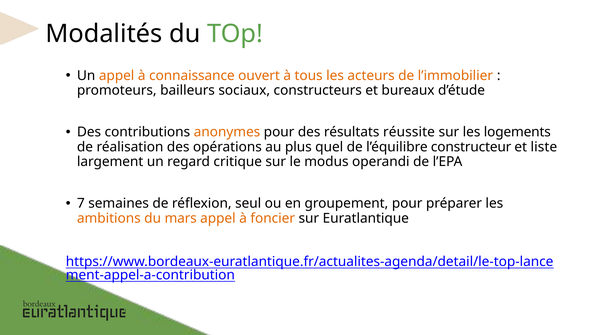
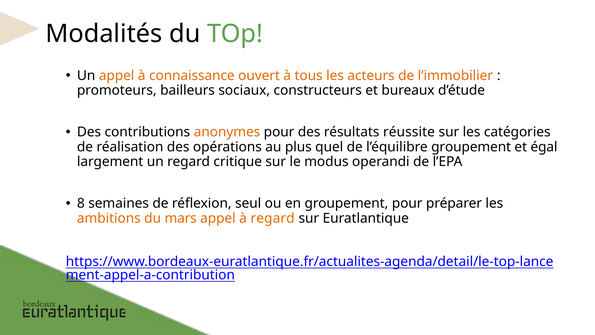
logements: logements -> catégories
l’équilibre constructeur: constructeur -> groupement
liste: liste -> égal
7: 7 -> 8
à foncier: foncier -> regard
